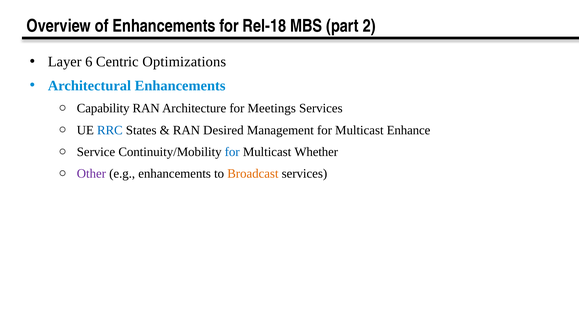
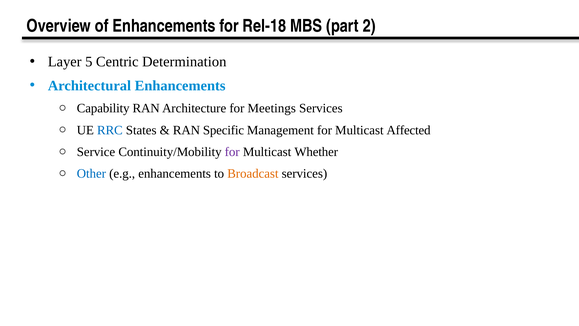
6: 6 -> 5
Optimizations: Optimizations -> Determination
Desired: Desired -> Specific
Enhance: Enhance -> Affected
for at (232, 152) colour: blue -> purple
Other colour: purple -> blue
